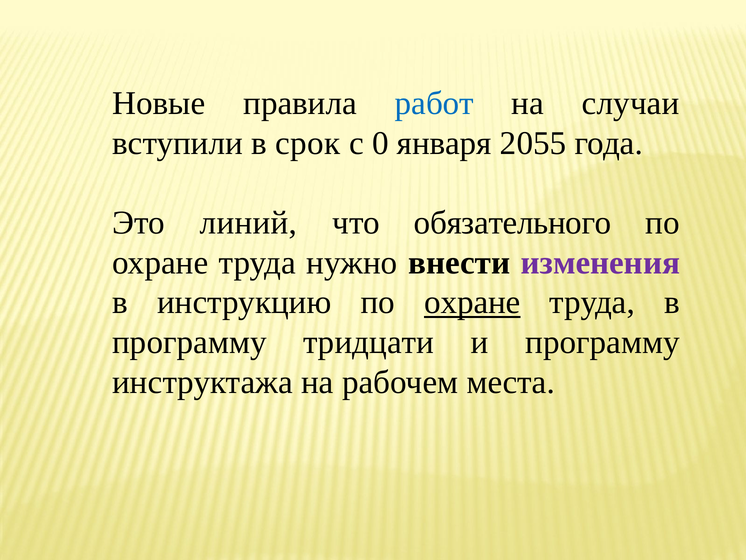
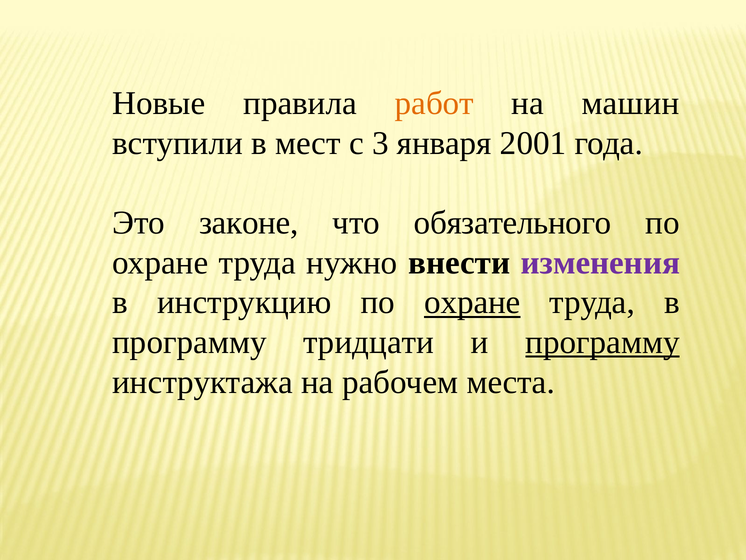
работ colour: blue -> orange
случаи: случаи -> машин
срок: срок -> мест
0: 0 -> 3
2055: 2055 -> 2001
линий: линий -> законе
программу at (603, 342) underline: none -> present
